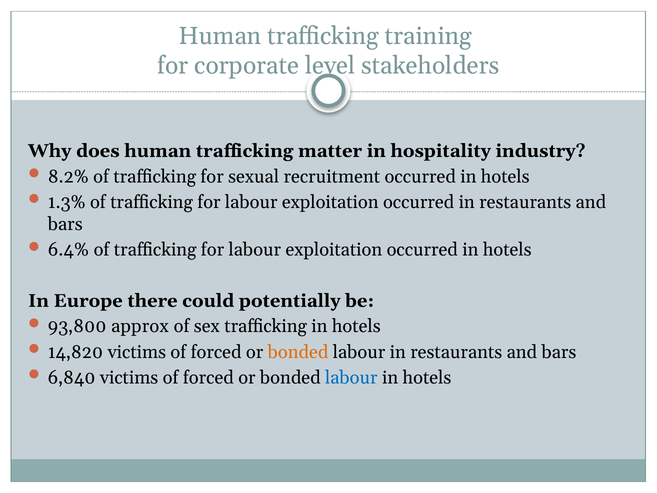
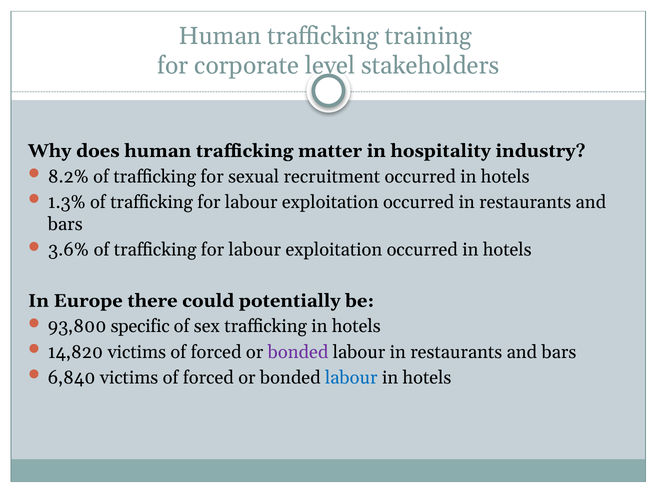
6.4%: 6.4% -> 3.6%
approx: approx -> specific
bonded at (298, 352) colour: orange -> purple
